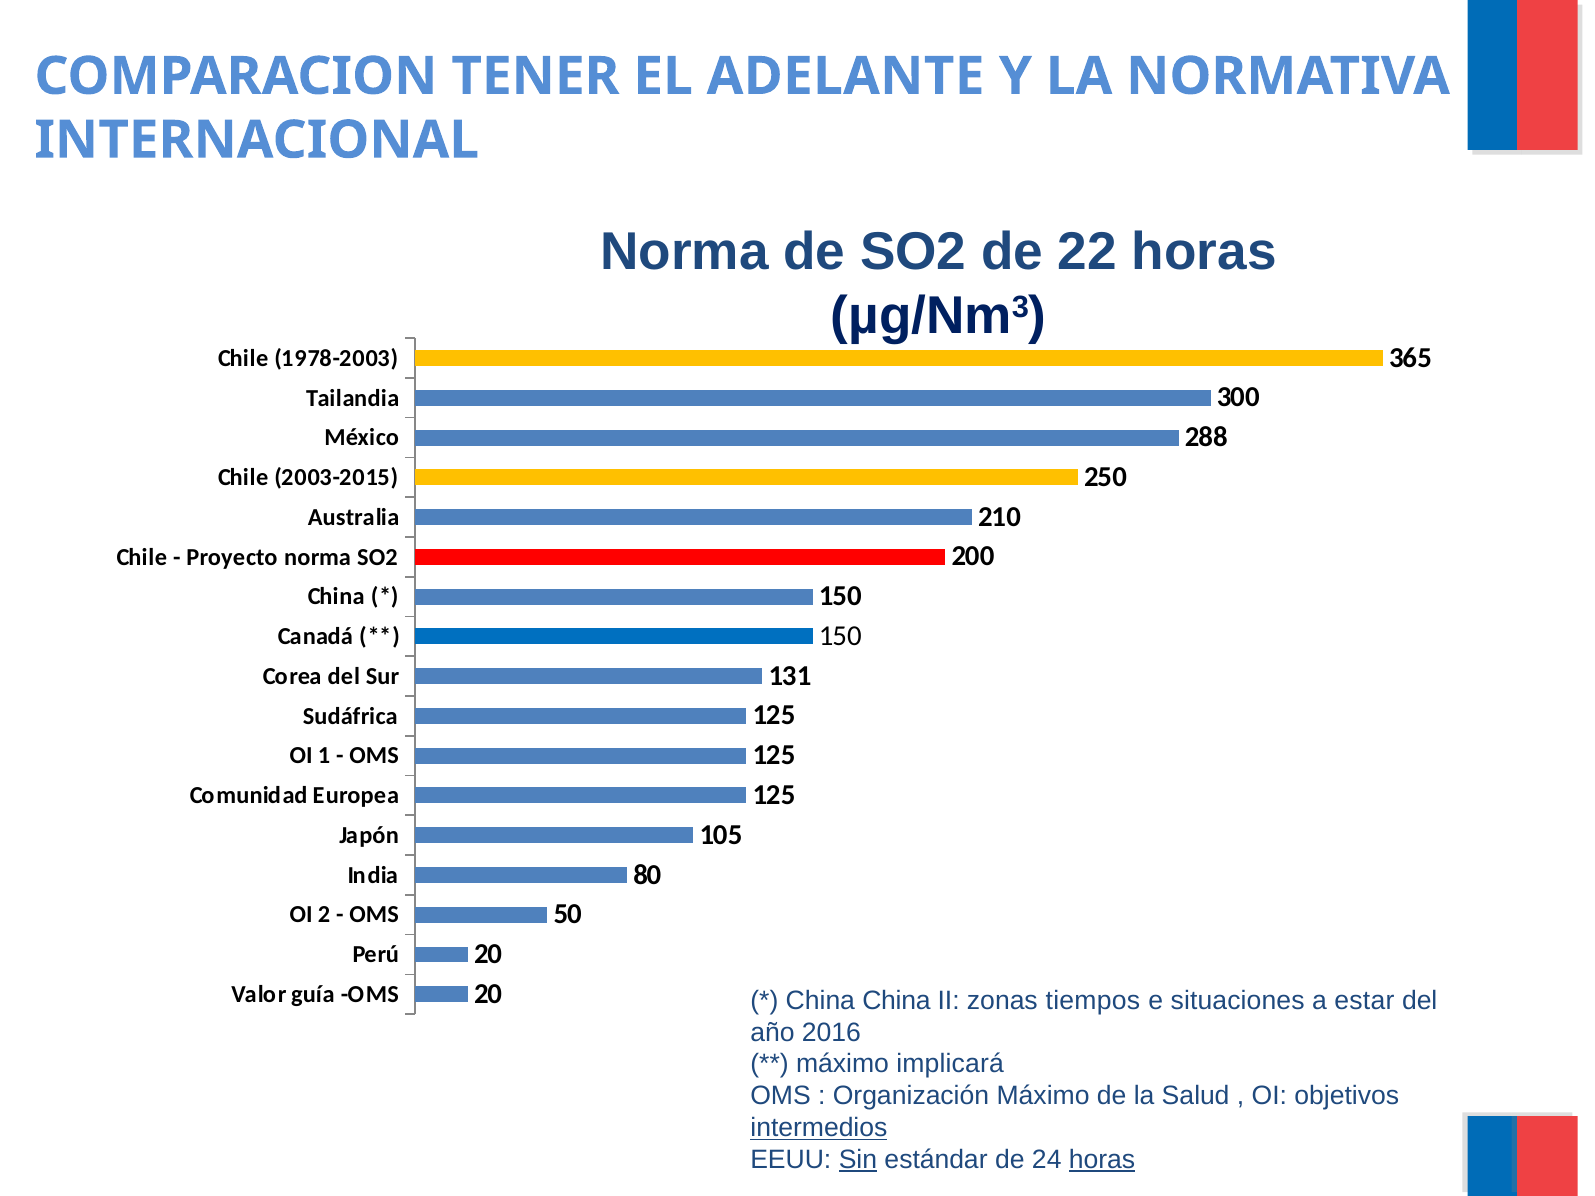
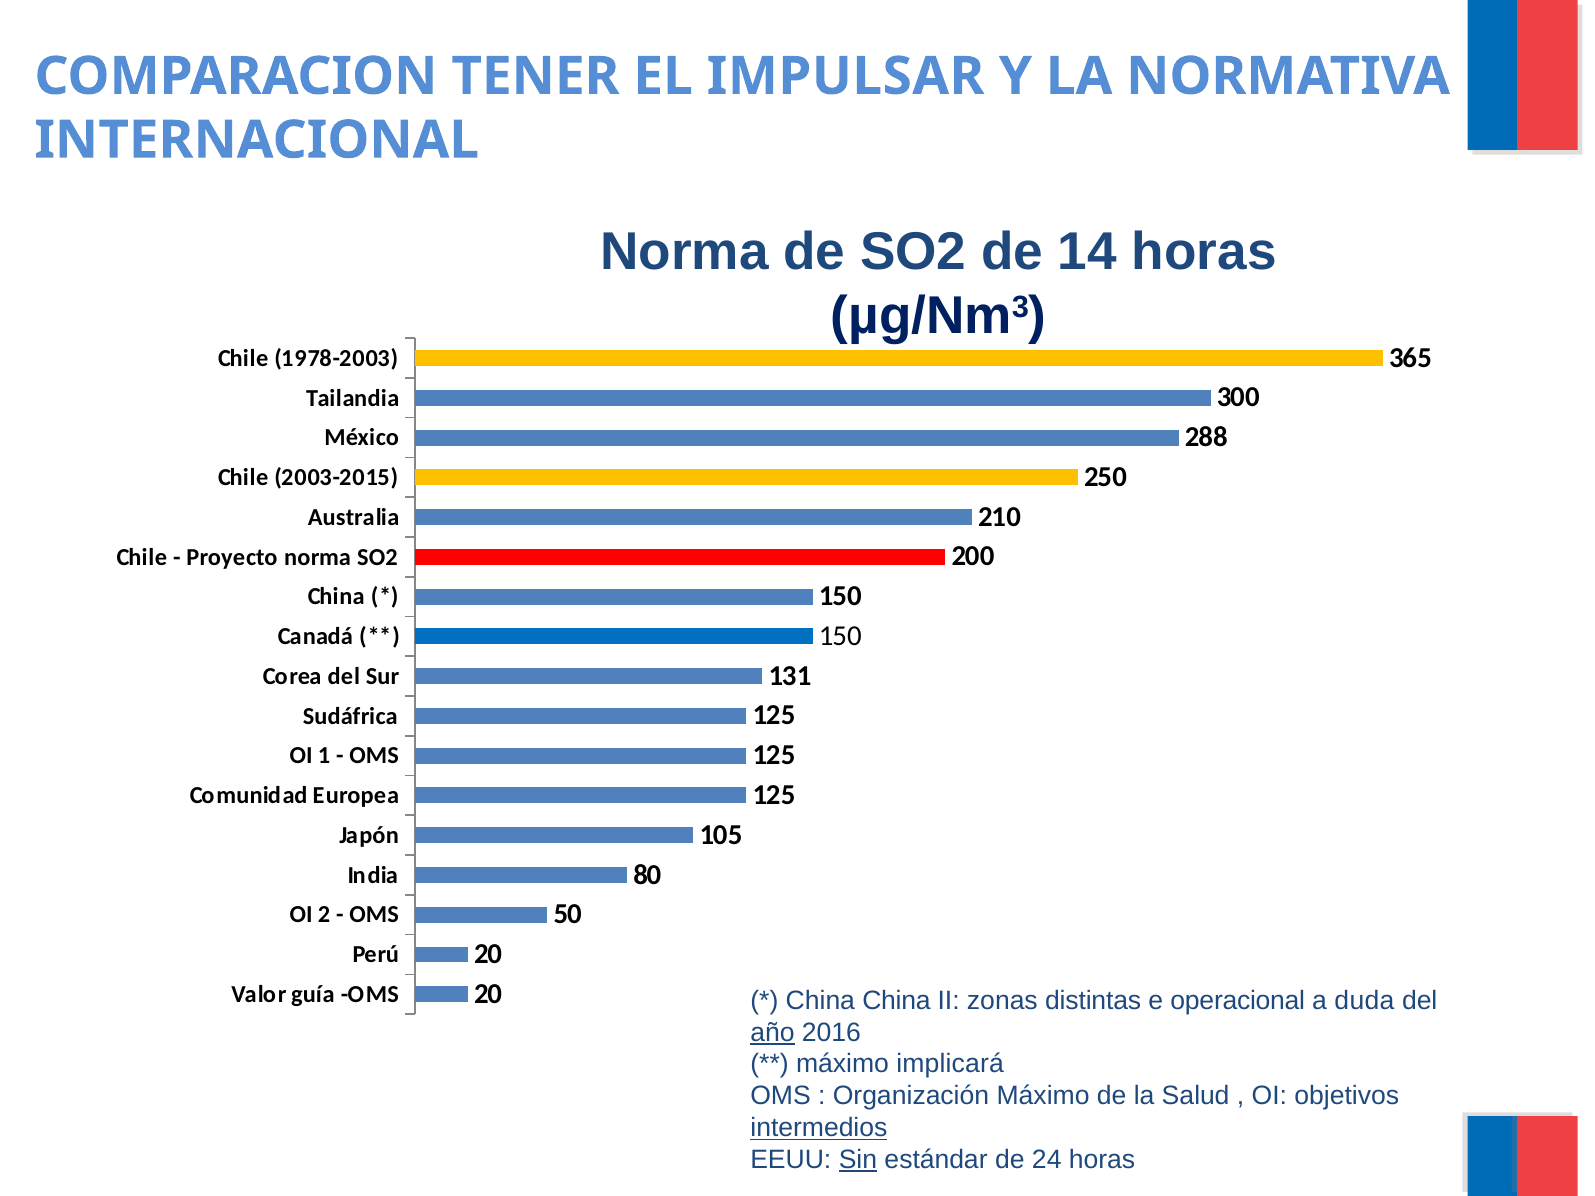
ADELANTE: ADELANTE -> IMPULSAR
22: 22 -> 14
tiempos: tiempos -> distintas
situaciones: situaciones -> operacional
estar: estar -> duda
año underline: none -> present
horas at (1102, 1160) underline: present -> none
